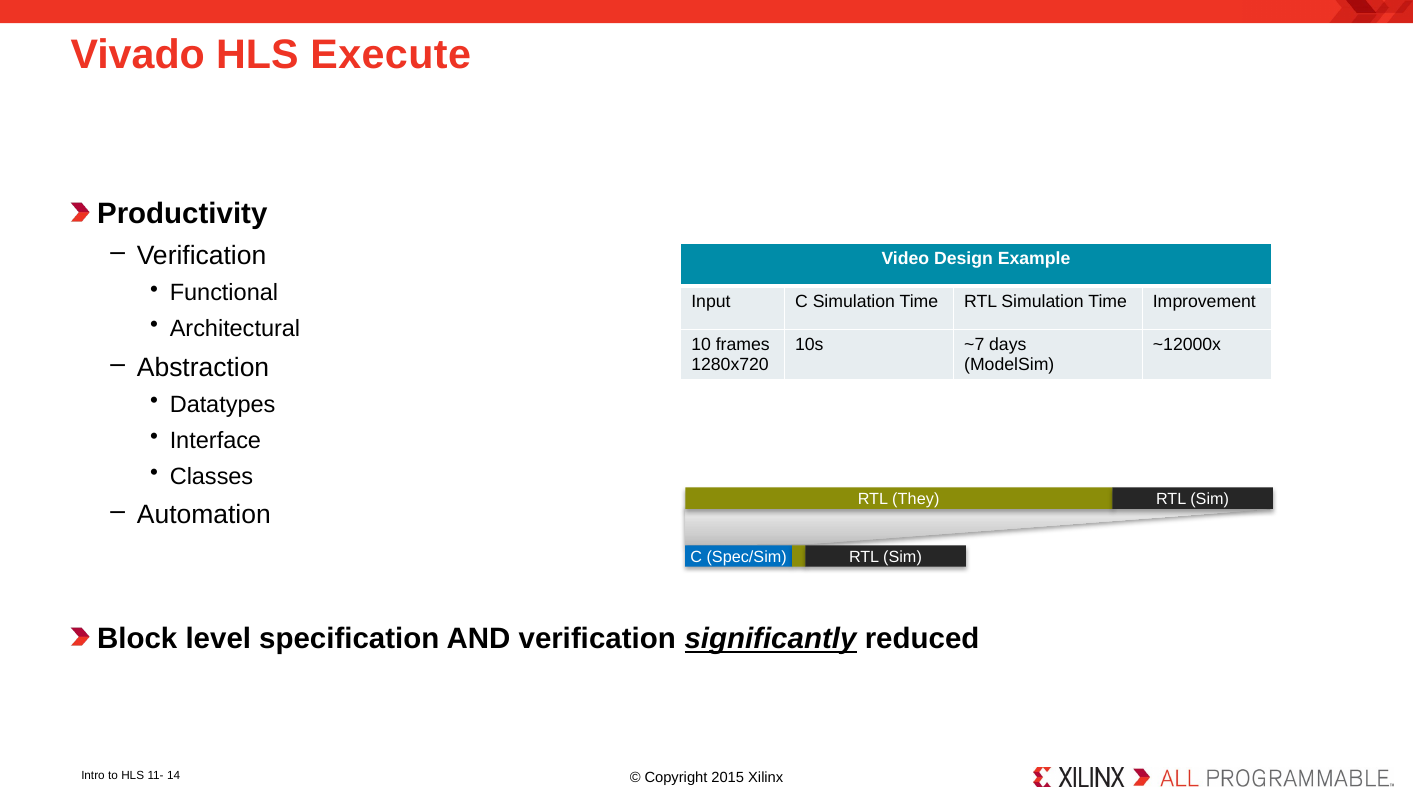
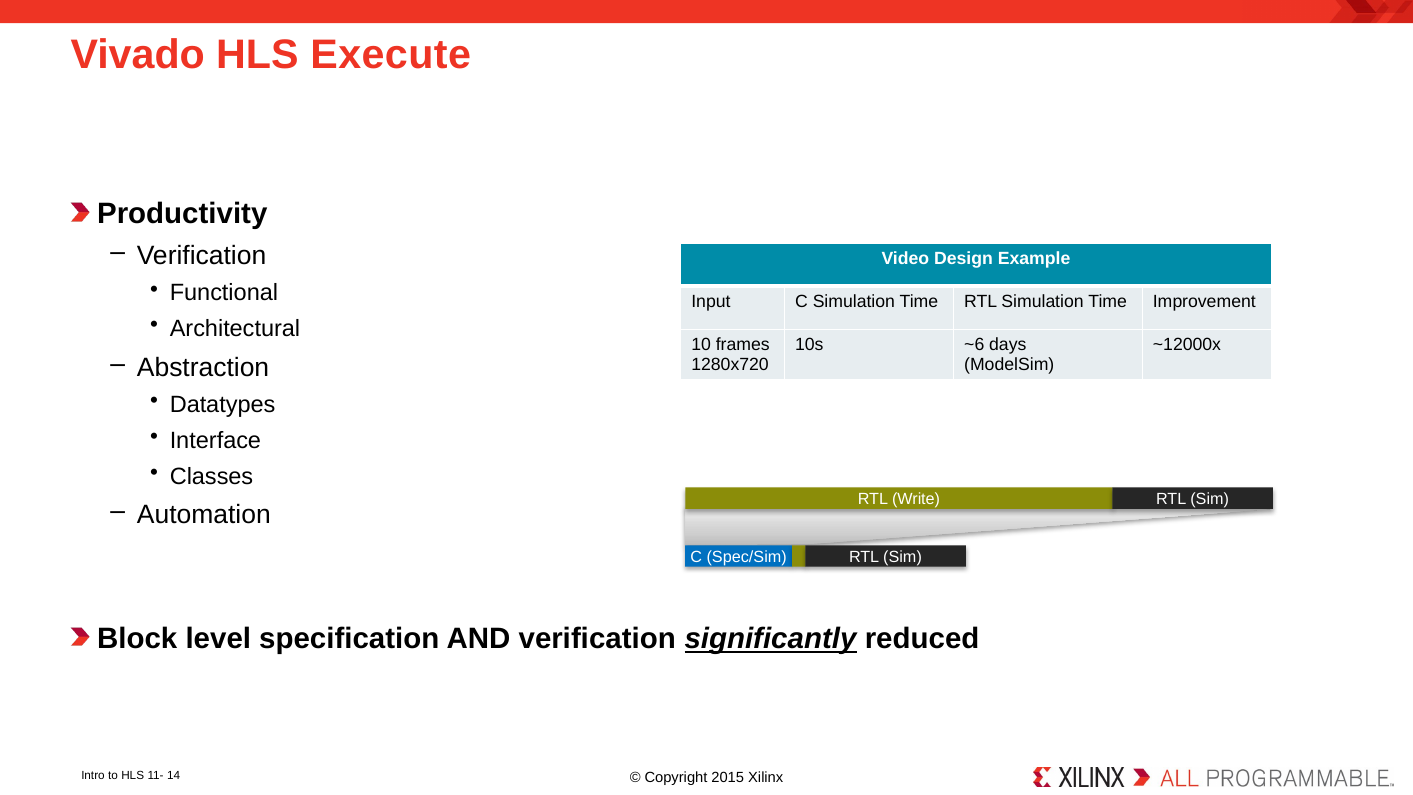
~7: ~7 -> ~6
They: They -> Write
